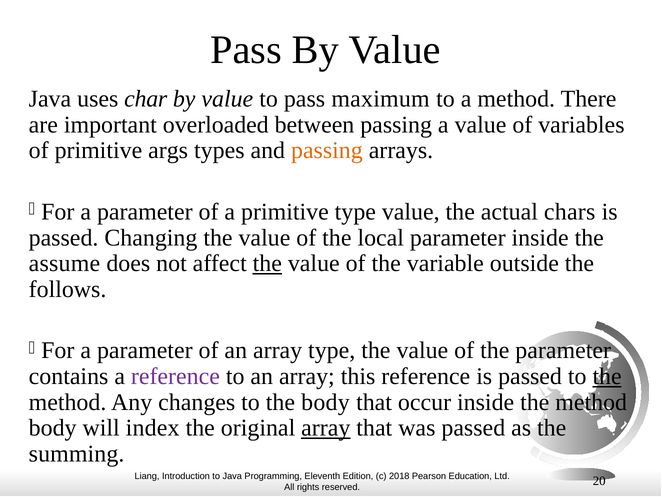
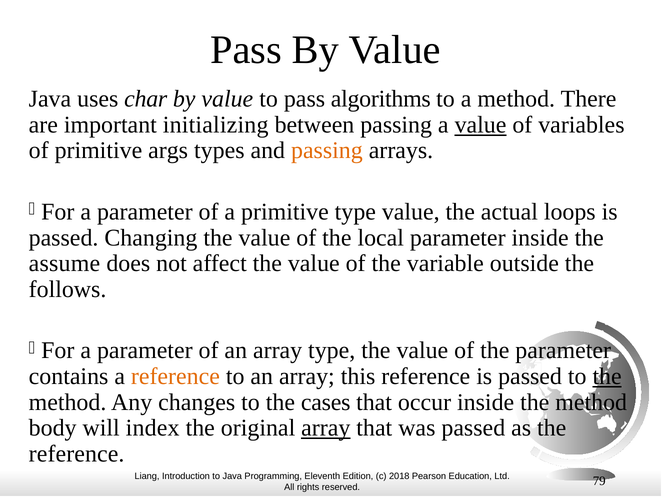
maximum: maximum -> algorithms
overloaded: overloaded -> initializing
value at (480, 125) underline: none -> present
chars: chars -> loops
the at (267, 263) underline: present -> none
reference at (175, 376) colour: purple -> orange
the body: body -> cases
summing at (77, 453): summing -> reference
20: 20 -> 79
